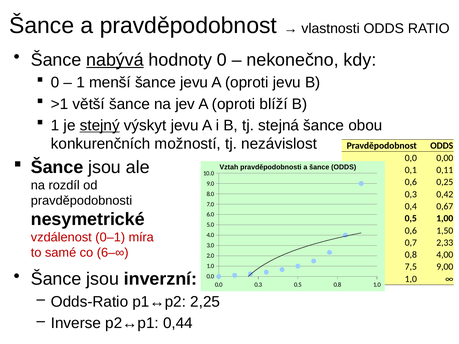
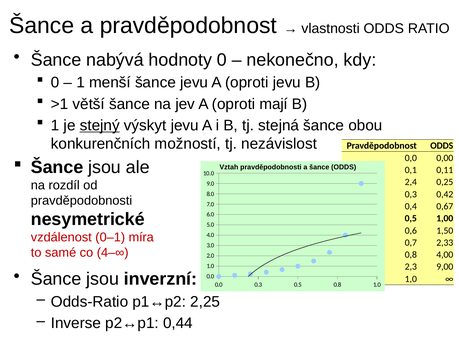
nabývá underline: present -> none
blíží: blíží -> mají
0,6 at (411, 182): 0,6 -> 2,4
6–∞: 6–∞ -> 4–∞
7,5: 7,5 -> 2,3
